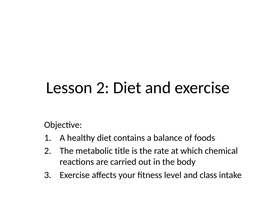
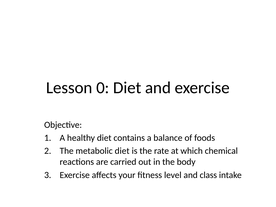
Lesson 2: 2 -> 0
metabolic title: title -> diet
